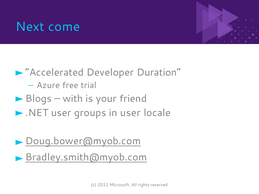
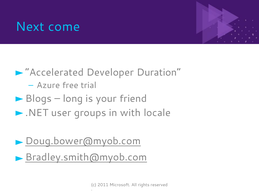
with: with -> long
in user: user -> with
